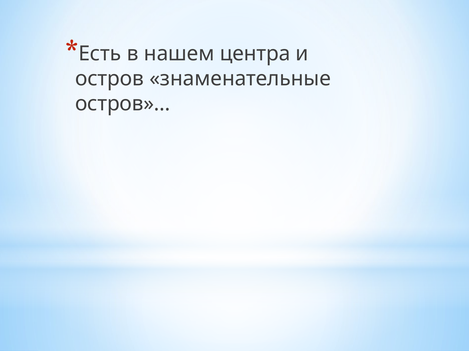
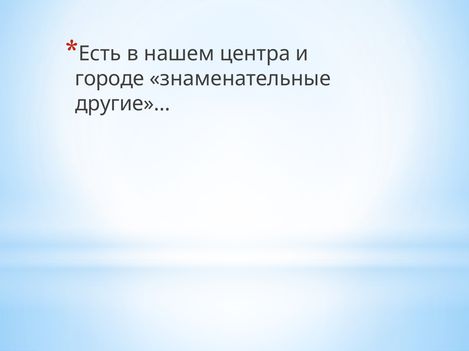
остров: остров -> городе
остров»…: остров»… -> другие»…
